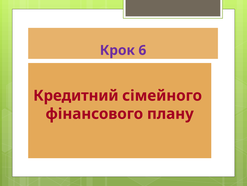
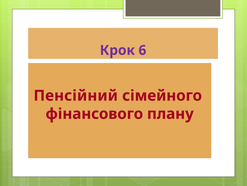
Кредитний: Кредитний -> Пенсійний
